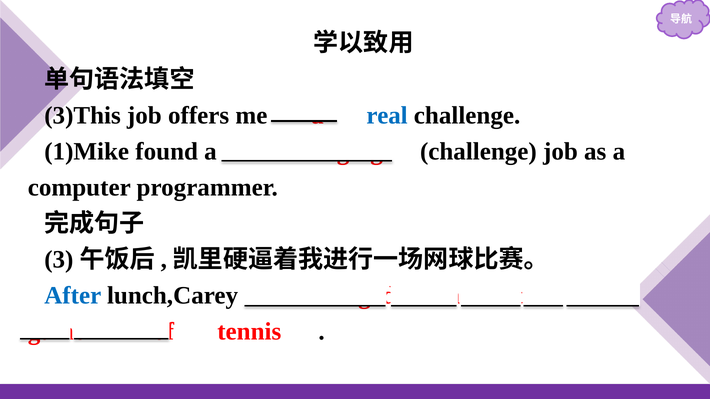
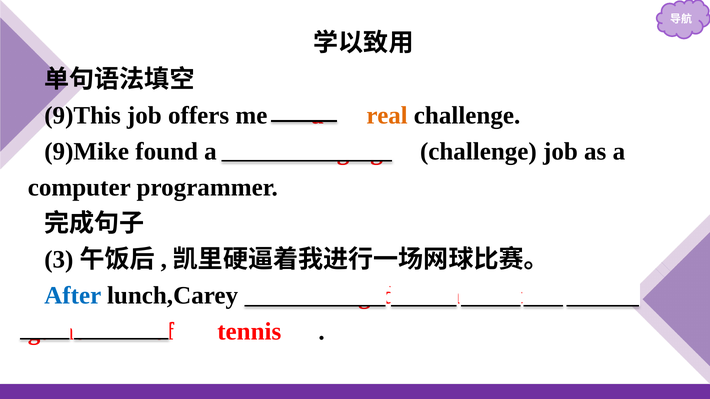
3)This: 3)This -> 9)This
real colour: blue -> orange
1)Mike: 1)Mike -> 9)Mike
